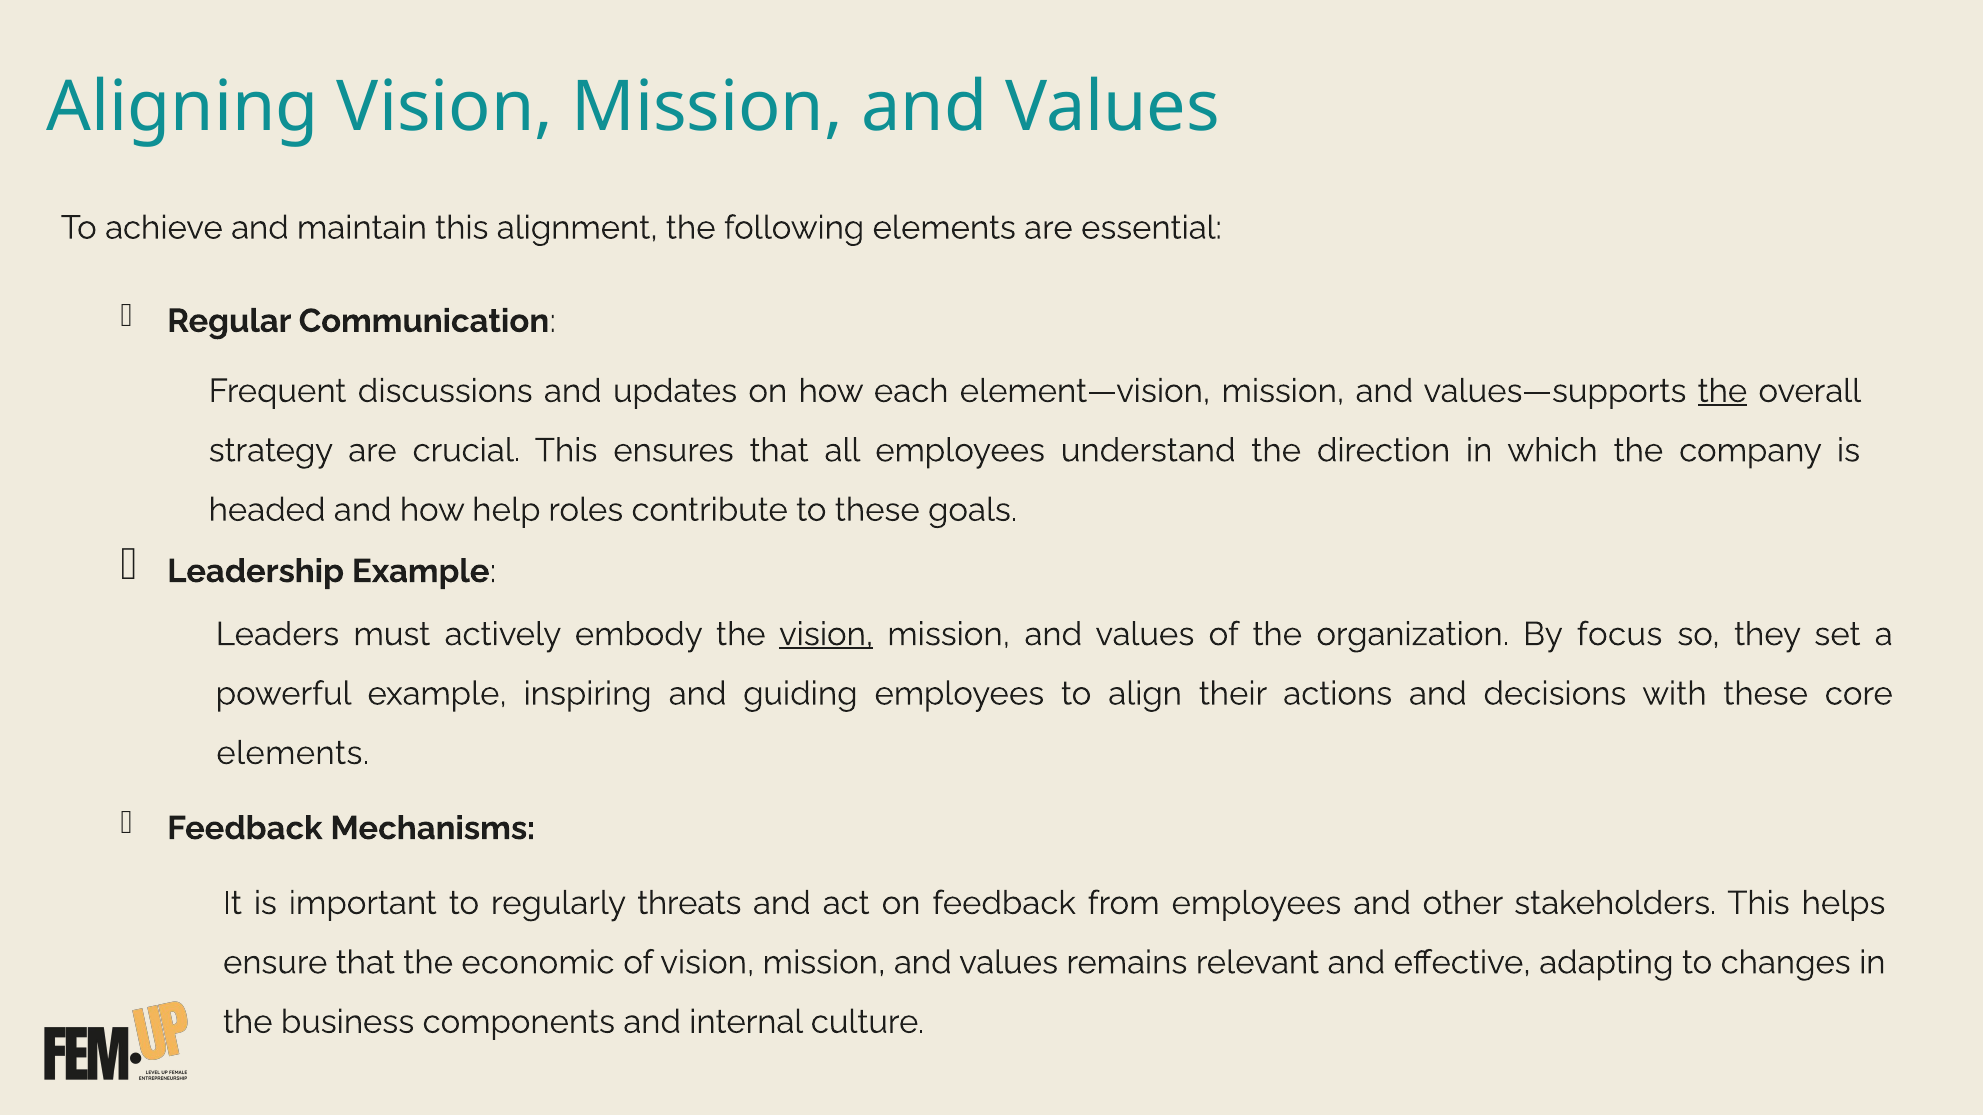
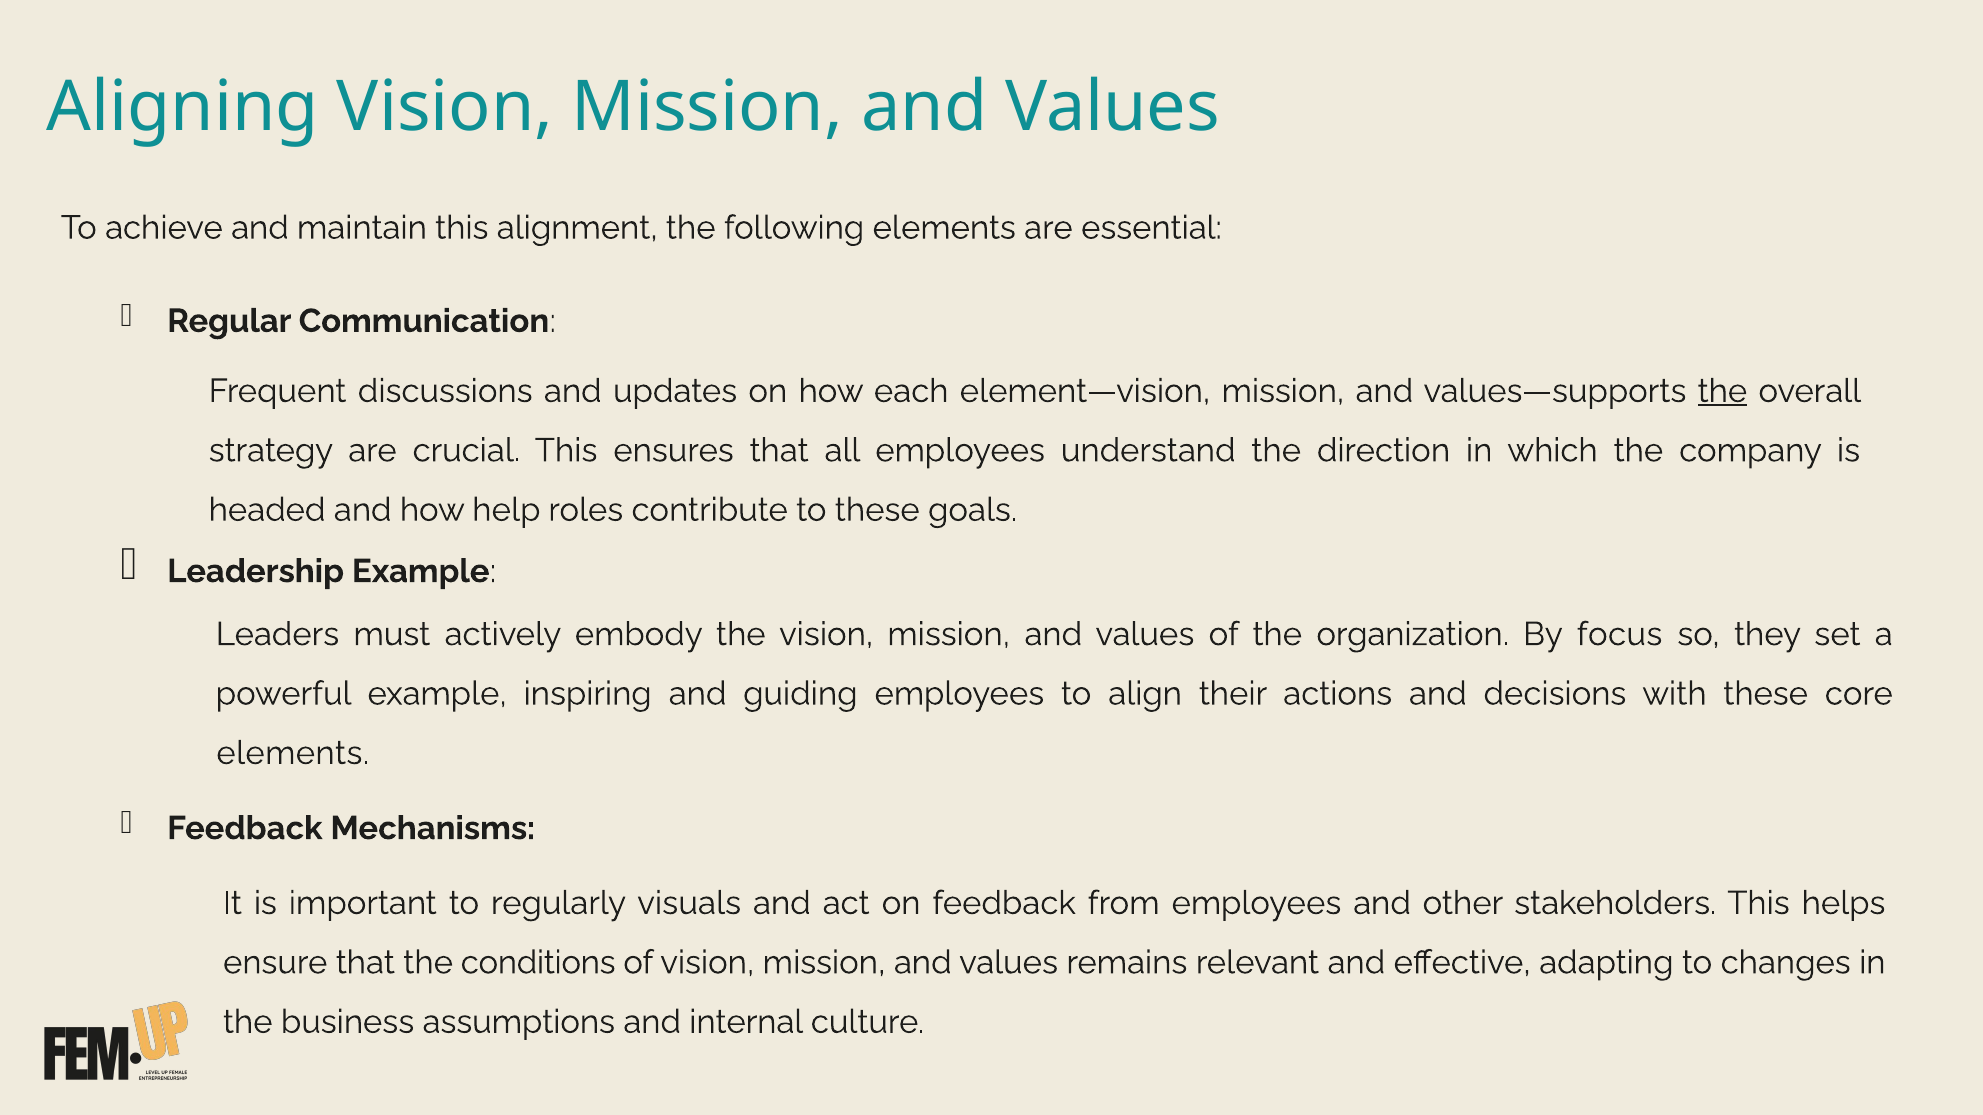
vision at (826, 634) underline: present -> none
threats: threats -> visuals
economic: economic -> conditions
components: components -> assumptions
